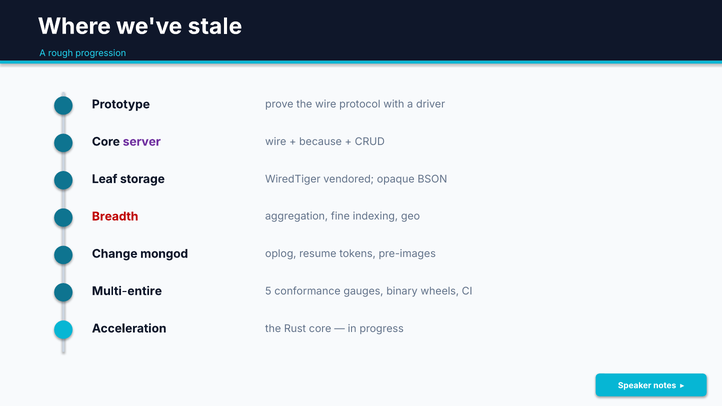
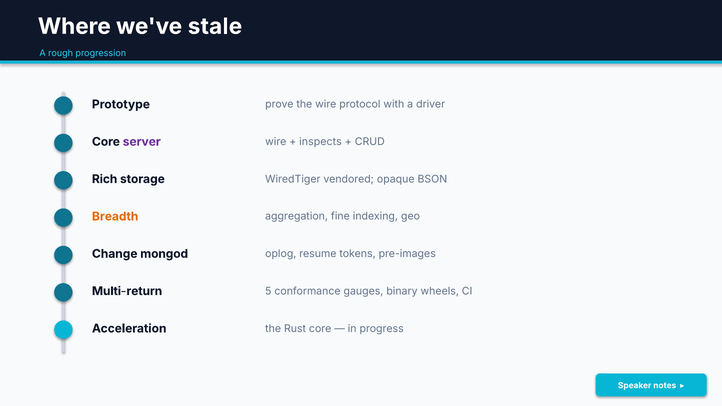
because: because -> inspects
Leaf: Leaf -> Rich
Breadth colour: red -> orange
Multi-entire: Multi-entire -> Multi-return
